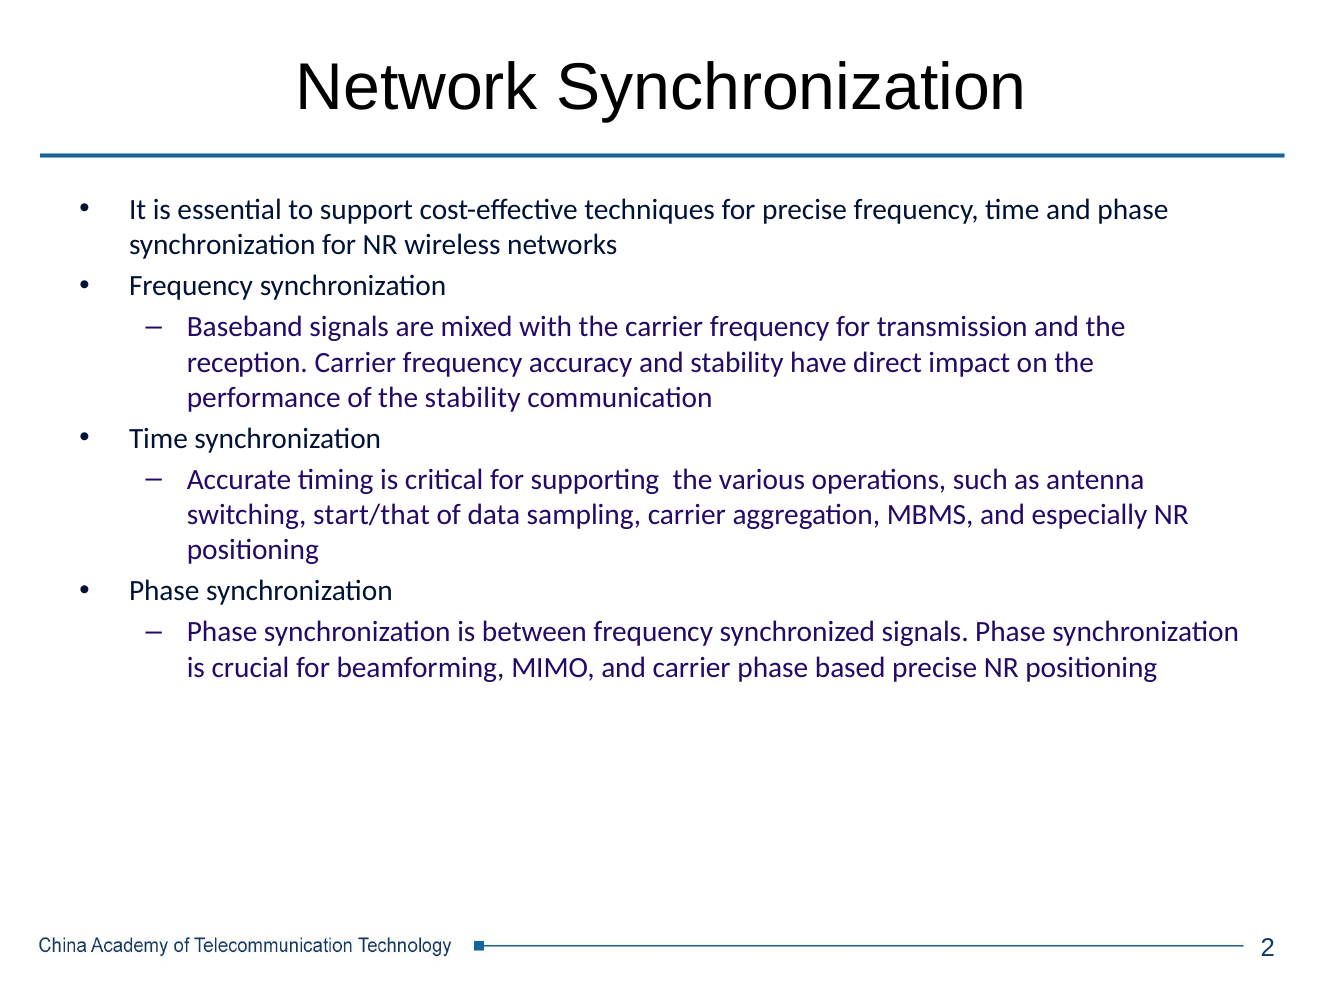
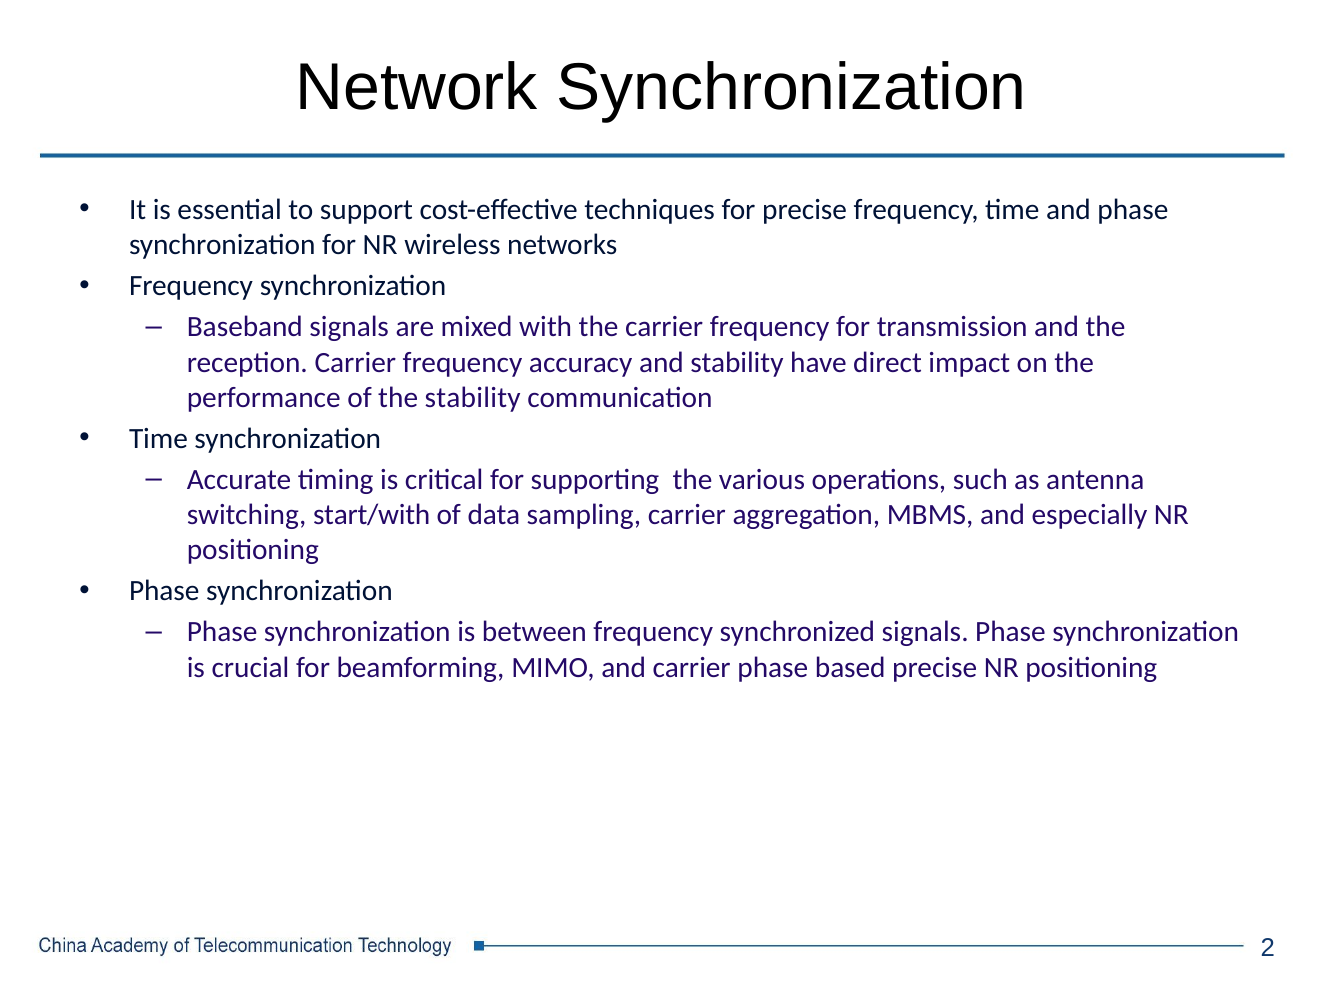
start/that: start/that -> start/with
